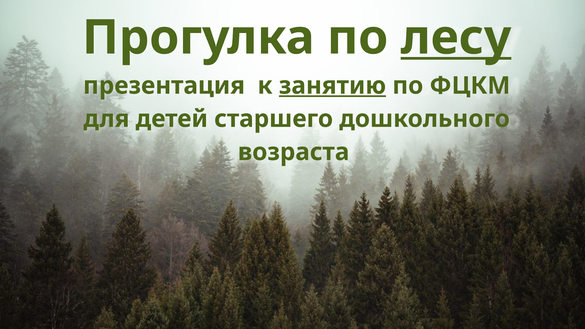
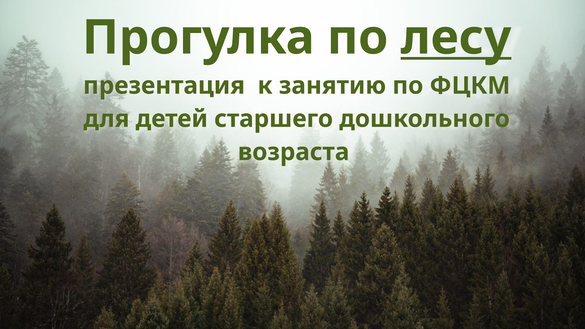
занятию underline: present -> none
